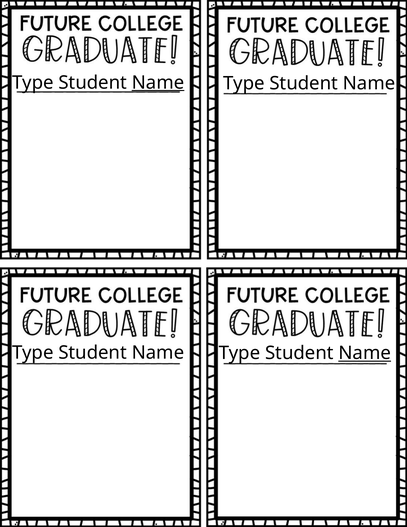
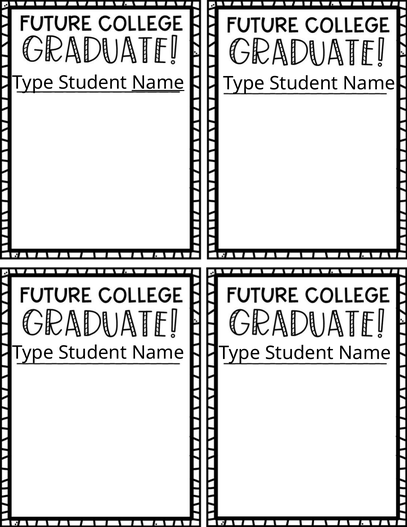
Name at (365, 353) underline: present -> none
